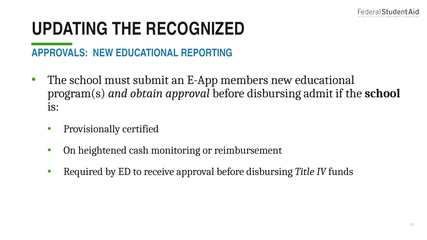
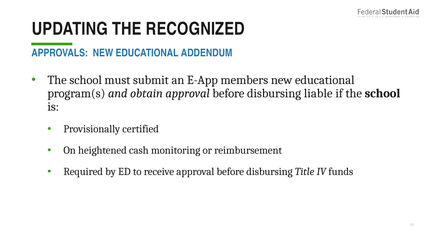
REPORTING: REPORTING -> ADDENDUM
admit: admit -> liable
